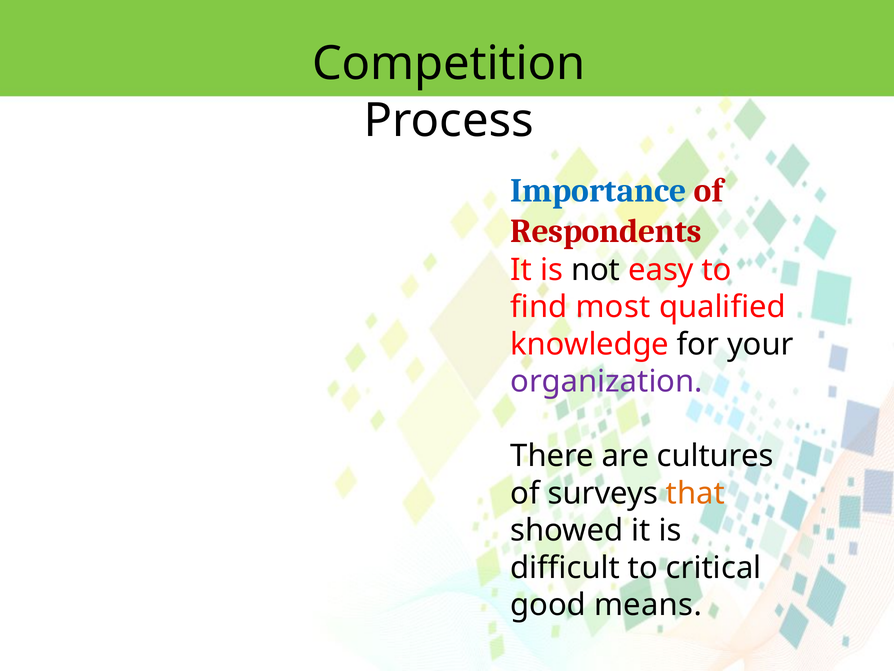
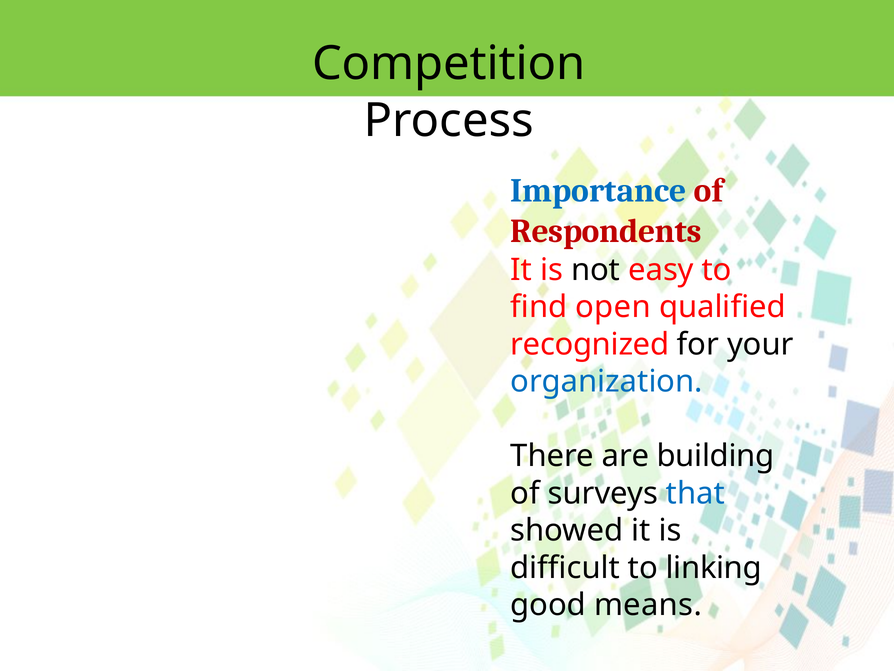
most: most -> open
knowledge: knowledge -> recognized
organization colour: purple -> blue
cultures: cultures -> building
that colour: orange -> blue
critical: critical -> linking
